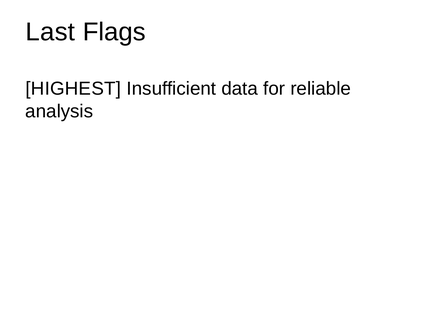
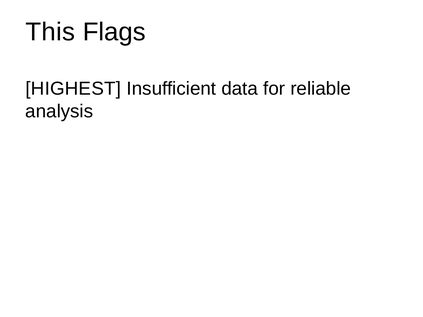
Last: Last -> This
